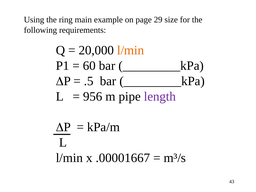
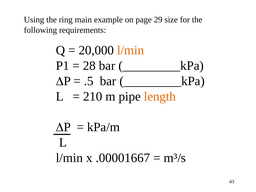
60: 60 -> 28
956: 956 -> 210
length colour: purple -> orange
